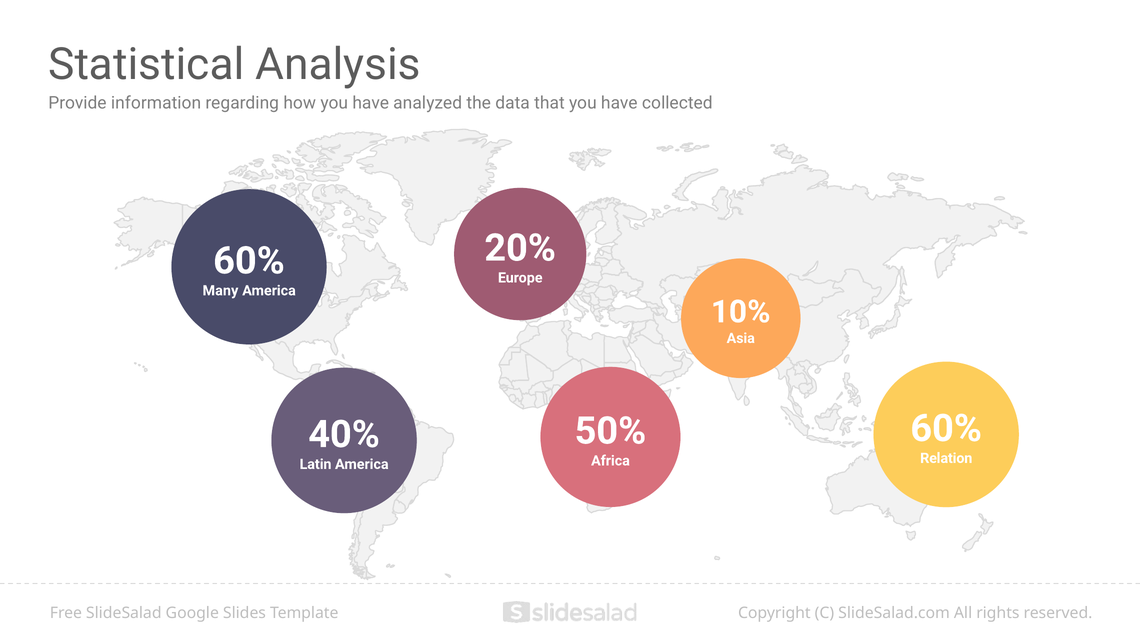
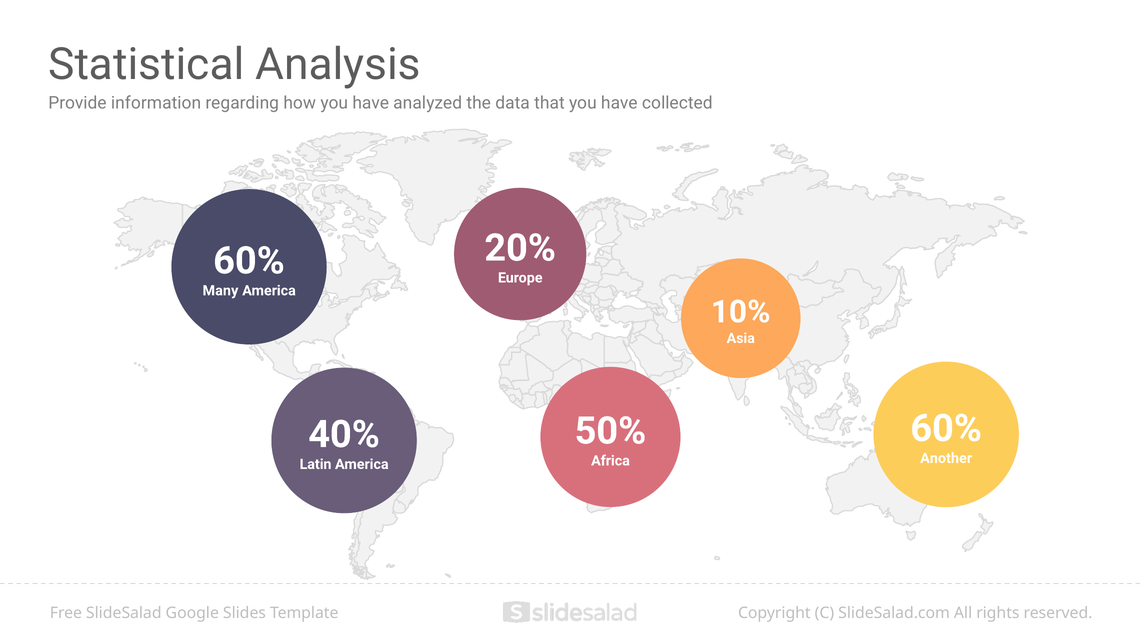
Relation: Relation -> Another
